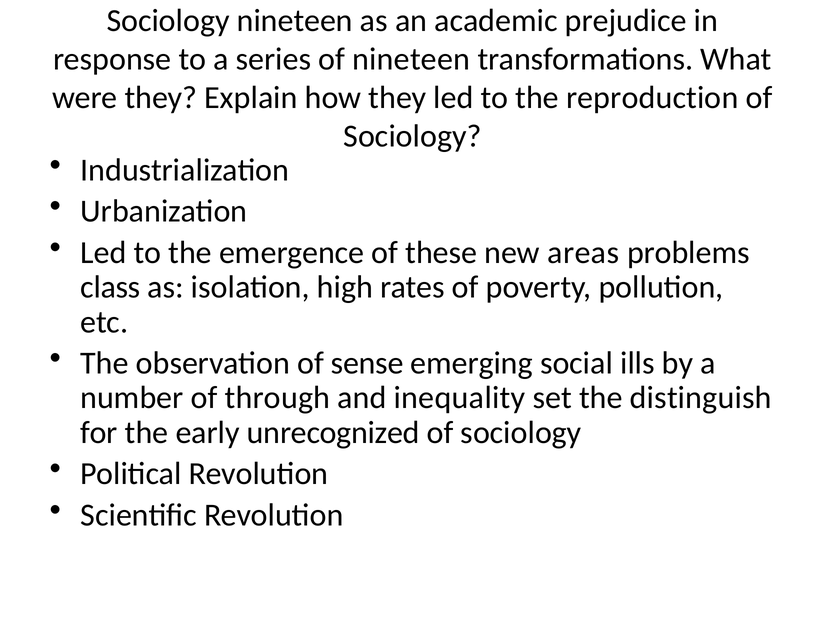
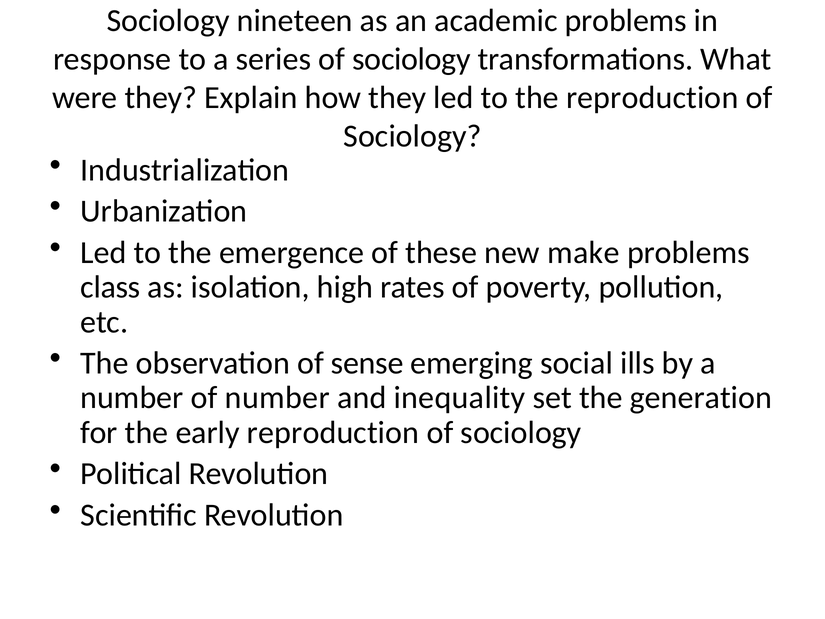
academic prejudice: prejudice -> problems
series of nineteen: nineteen -> sociology
areas: areas -> make
of through: through -> number
distinguish: distinguish -> generation
early unrecognized: unrecognized -> reproduction
